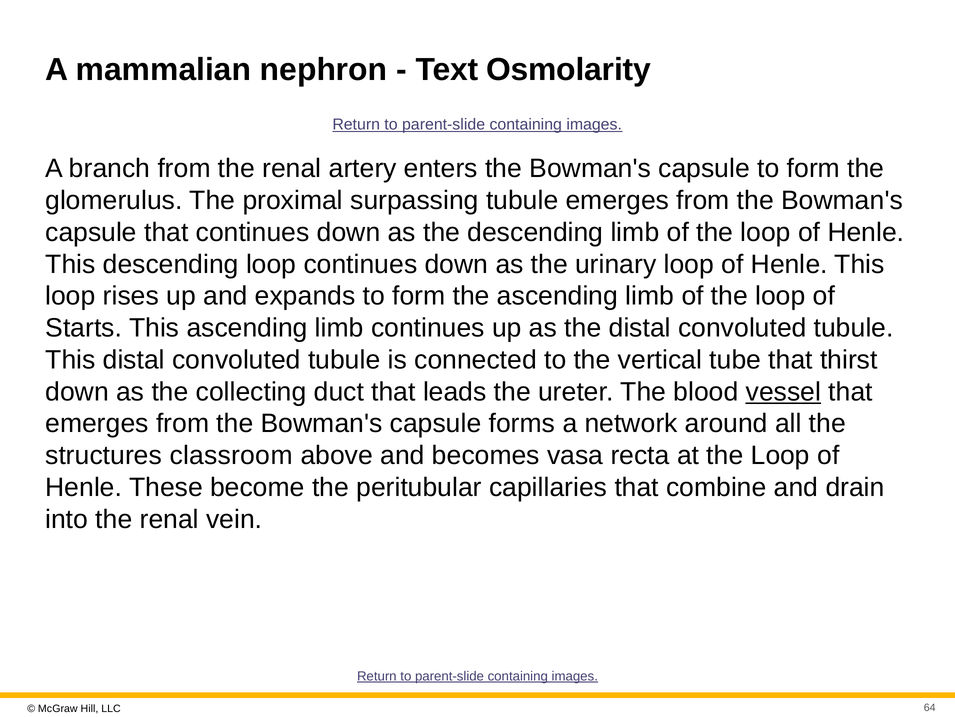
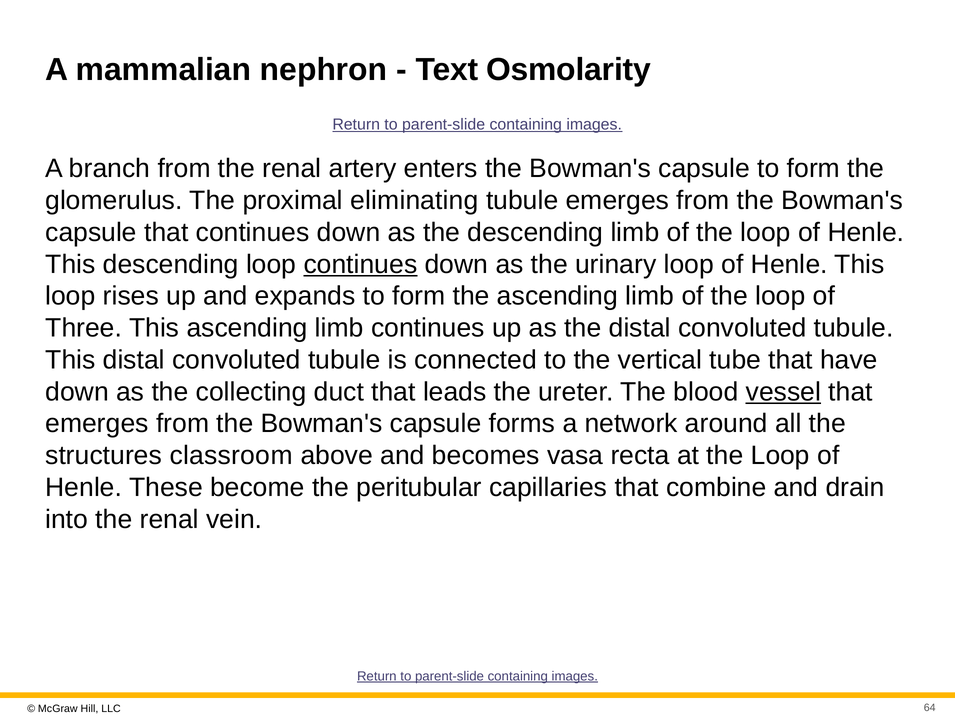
surpassing: surpassing -> eliminating
continues at (360, 264) underline: none -> present
Starts: Starts -> Three
thirst: thirst -> have
